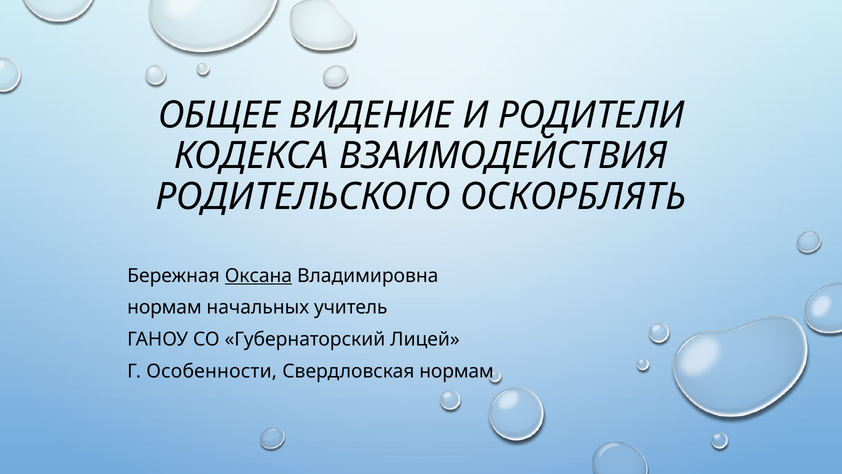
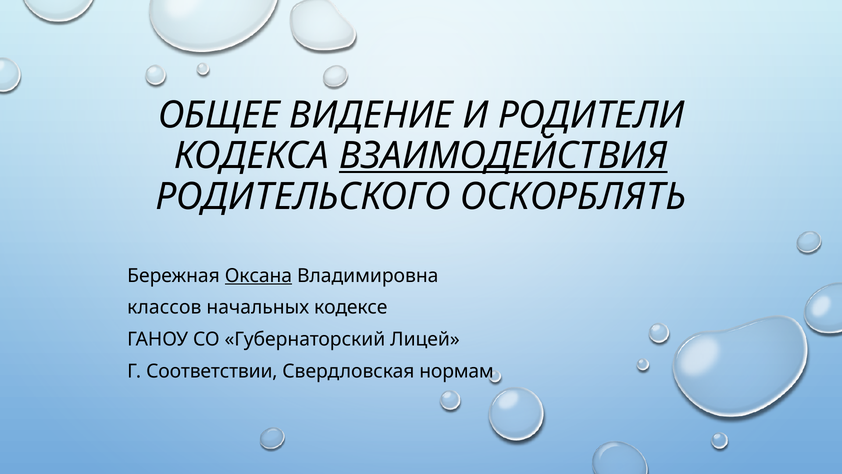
ВЗАИМОДЕЙСТВИЯ underline: none -> present
нормам at (164, 307): нормам -> классов
учитель: учитель -> кодексе
Особенности: Особенности -> Соответствии
